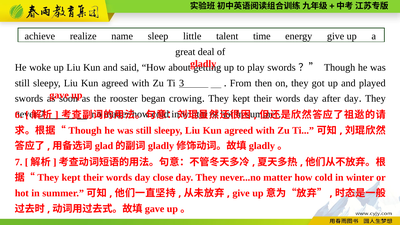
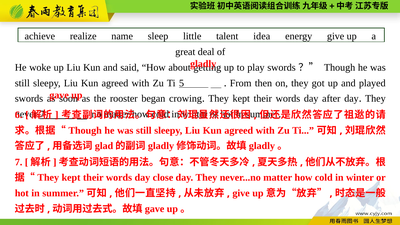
time: time -> idea
3: 3 -> 5
